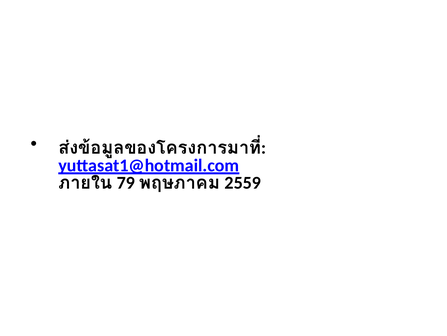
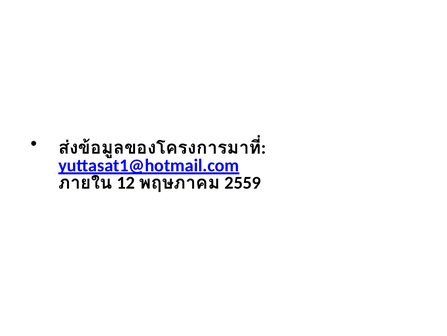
79: 79 -> 12
